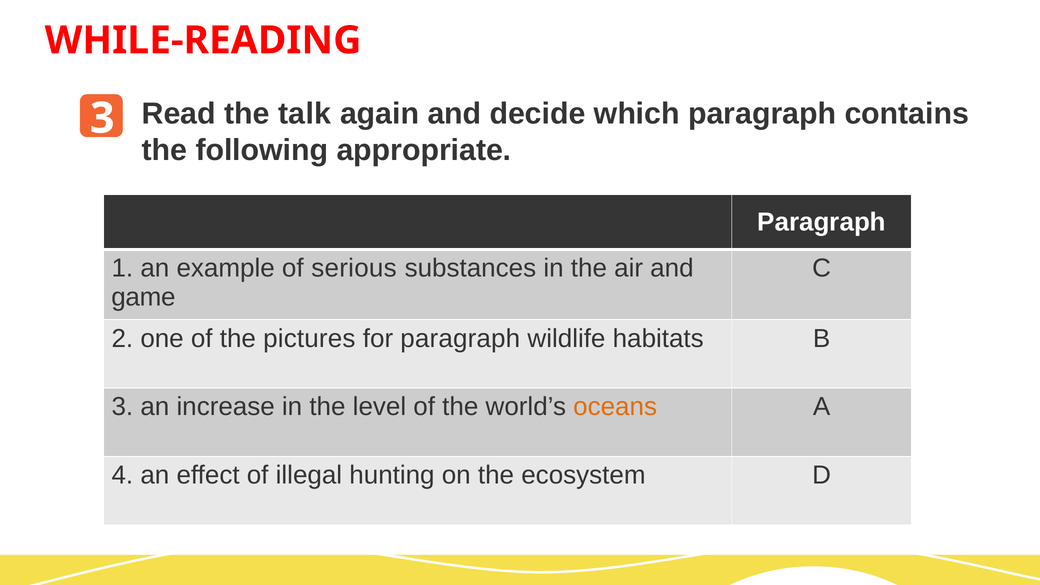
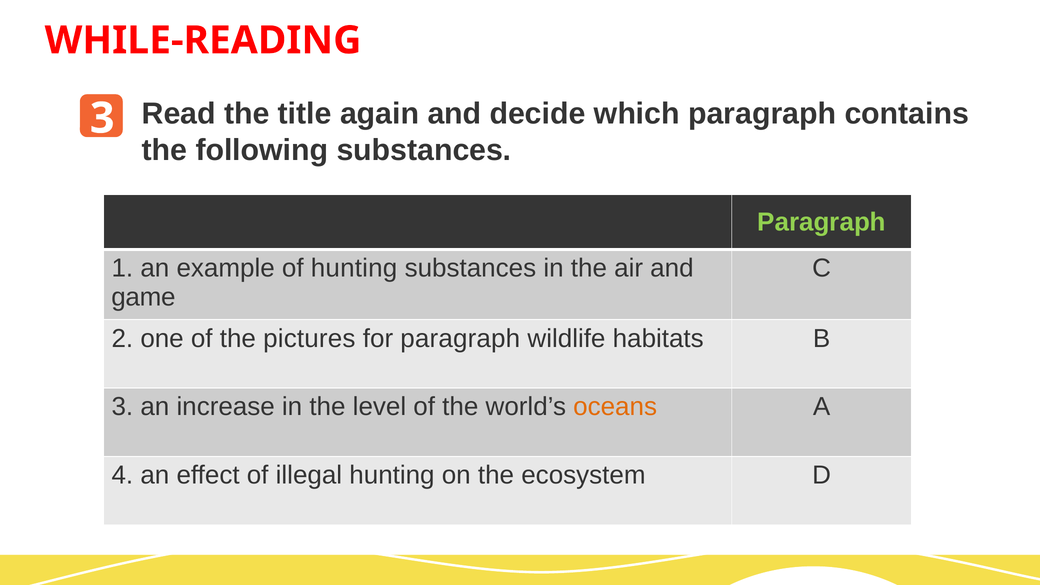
talk: talk -> title
following appropriate: appropriate -> substances
Paragraph at (821, 222) colour: white -> light green
of serious: serious -> hunting
